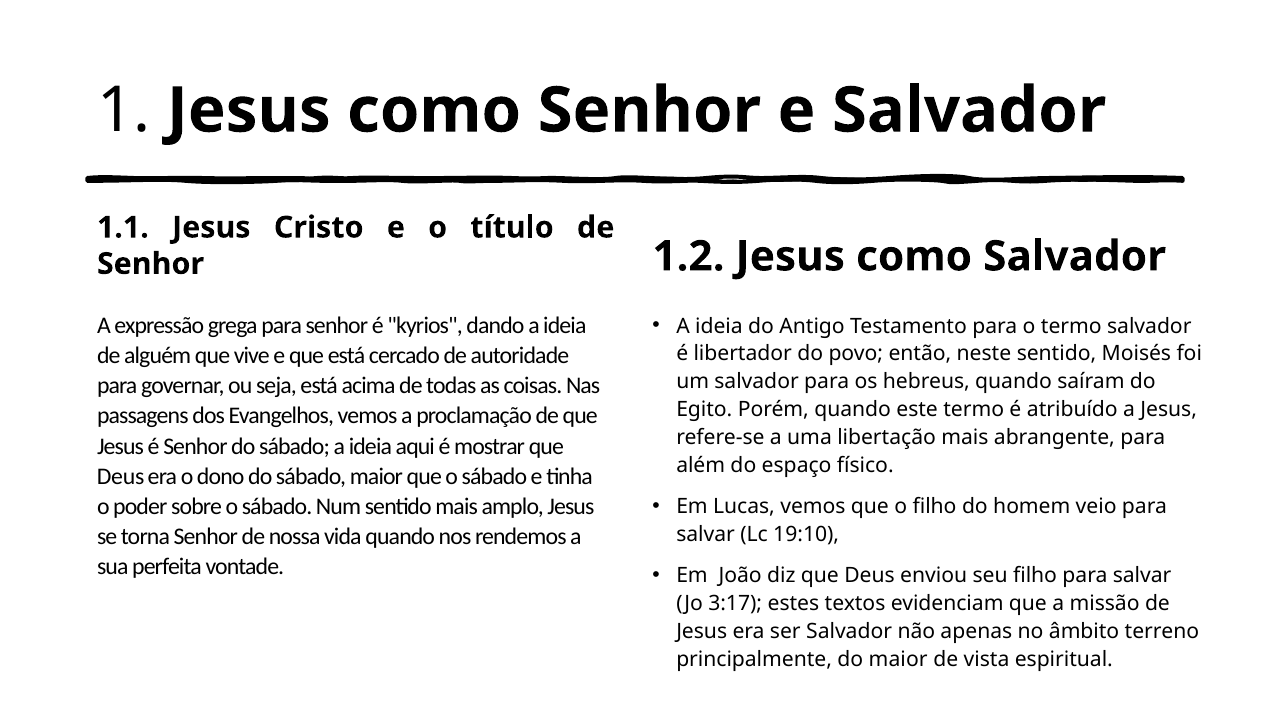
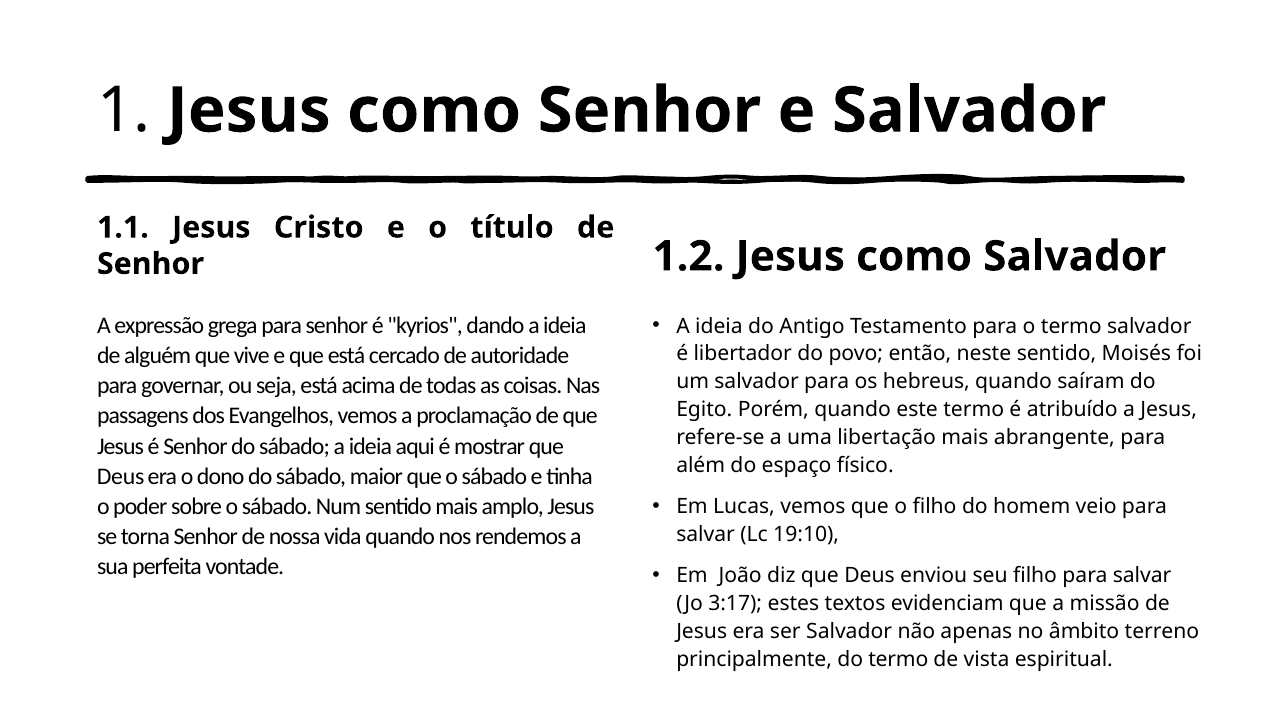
do maior: maior -> termo
